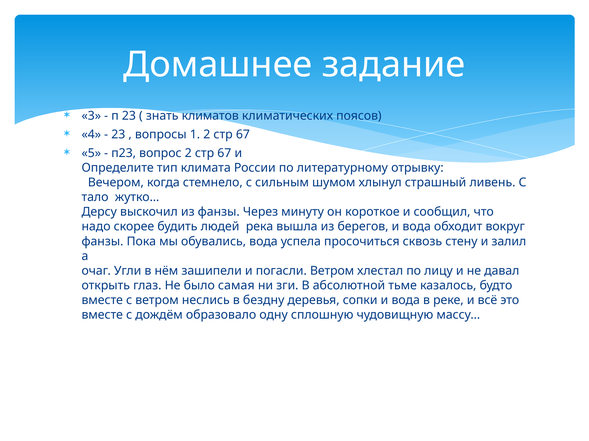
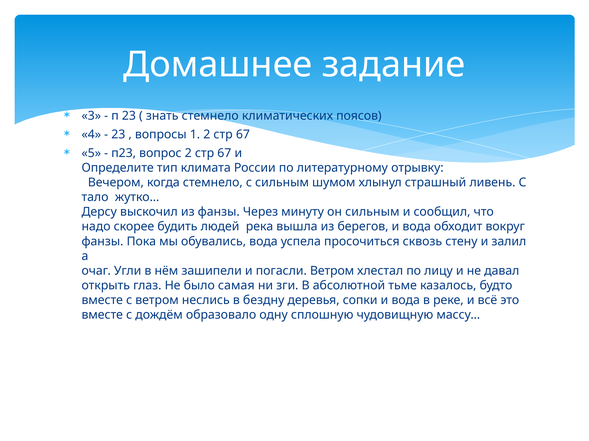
знать климатов: климатов -> стемнело
он короткое: короткое -> сильным
